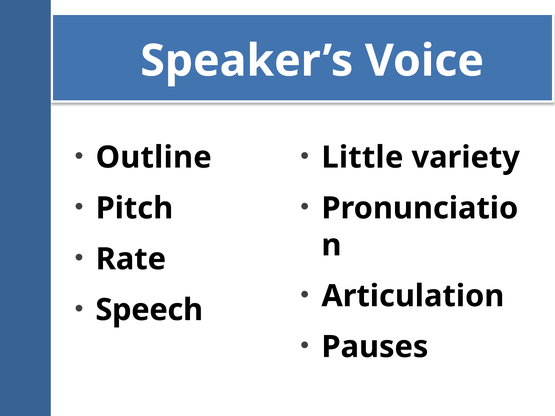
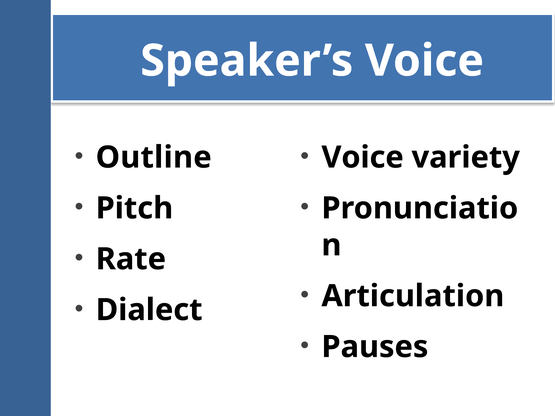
Little at (362, 158): Little -> Voice
Speech: Speech -> Dialect
